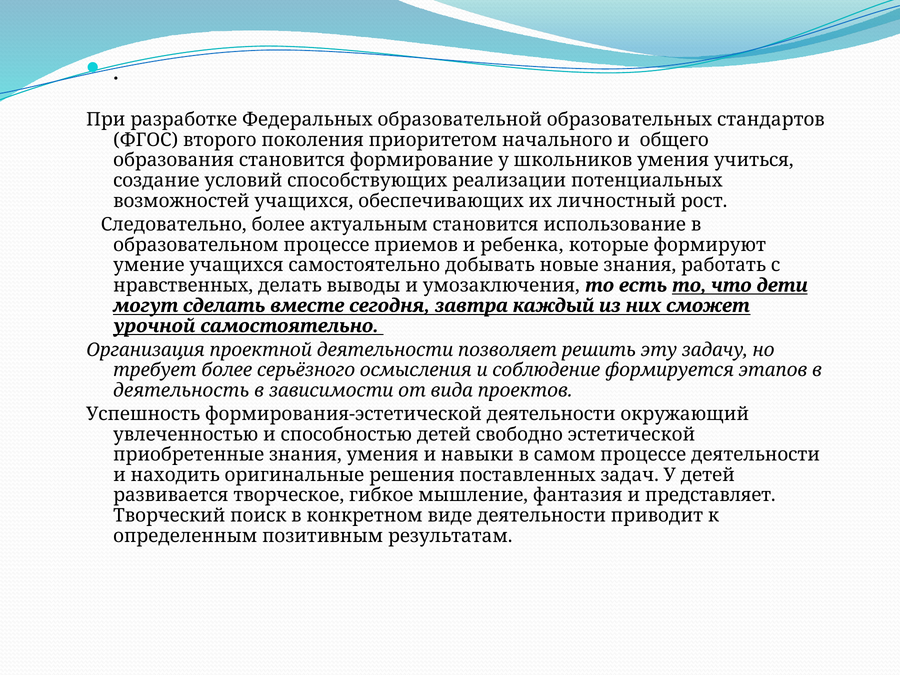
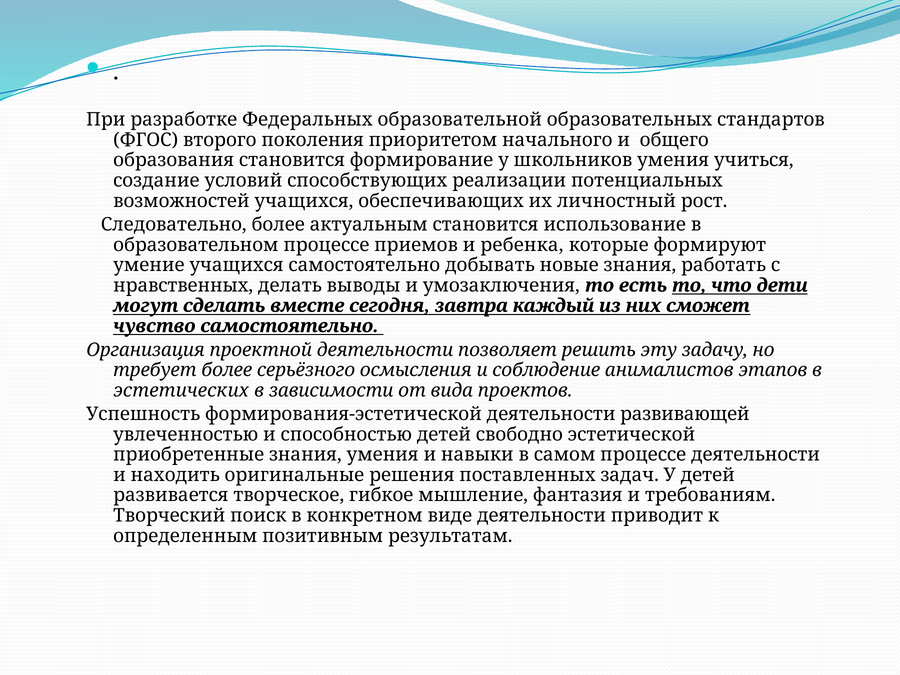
урочной: урочной -> чувство
формируется: формируется -> анималистов
деятельность: деятельность -> эстетических
окружающий: окружающий -> развивающей
представляет: представляет -> требованиям
